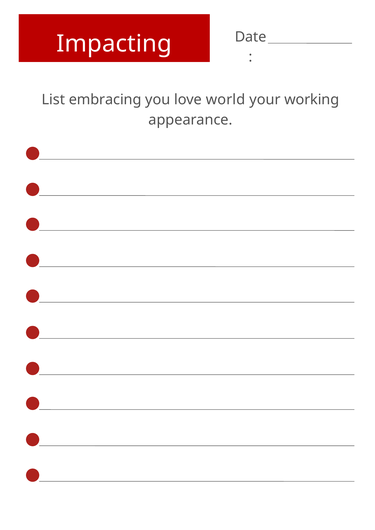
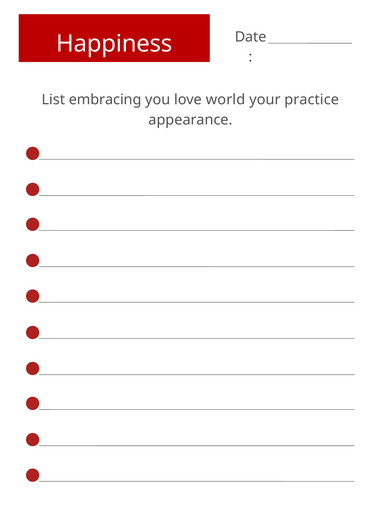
Impacting: Impacting -> Happiness
working: working -> practice
